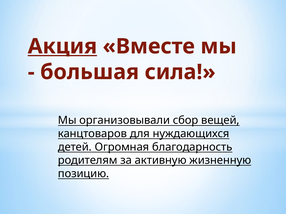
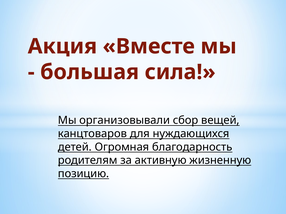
Акция underline: present -> none
